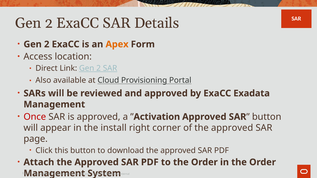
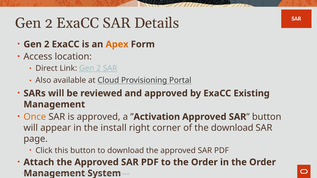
Exadata: Exadata -> Existing
Once colour: red -> orange
of the approved: approved -> download
